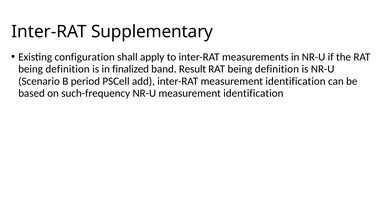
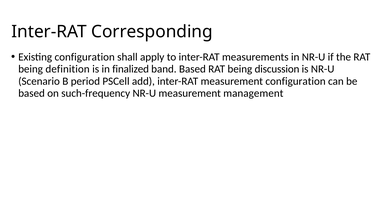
Supplementary: Supplementary -> Corresponding
band Result: Result -> Based
definition at (277, 69): definition -> discussion
inter-RAT measurement identification: identification -> configuration
NR-U measurement identification: identification -> management
